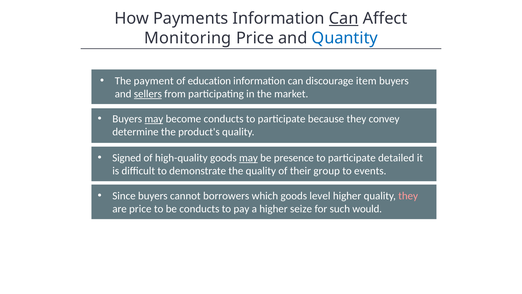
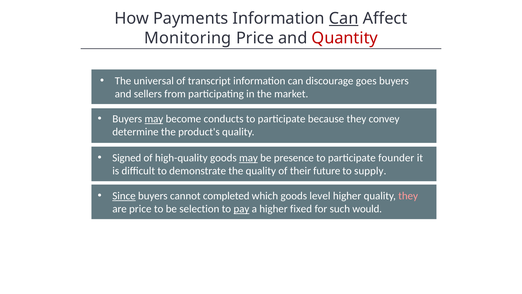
Quantity colour: blue -> red
payment: payment -> universal
education: education -> transcript
item: item -> goes
sellers underline: present -> none
detailed: detailed -> founder
group: group -> future
events: events -> supply
Since underline: none -> present
borrowers: borrowers -> completed
be conducts: conducts -> selection
pay underline: none -> present
seize: seize -> fixed
